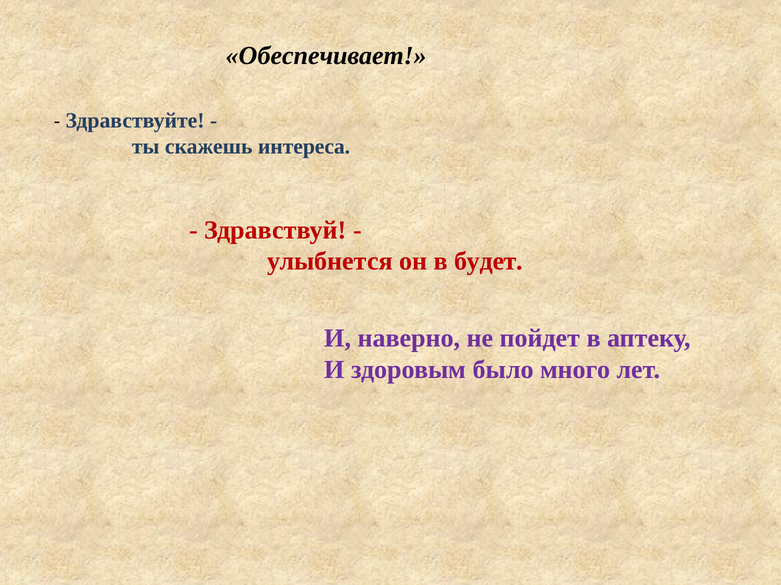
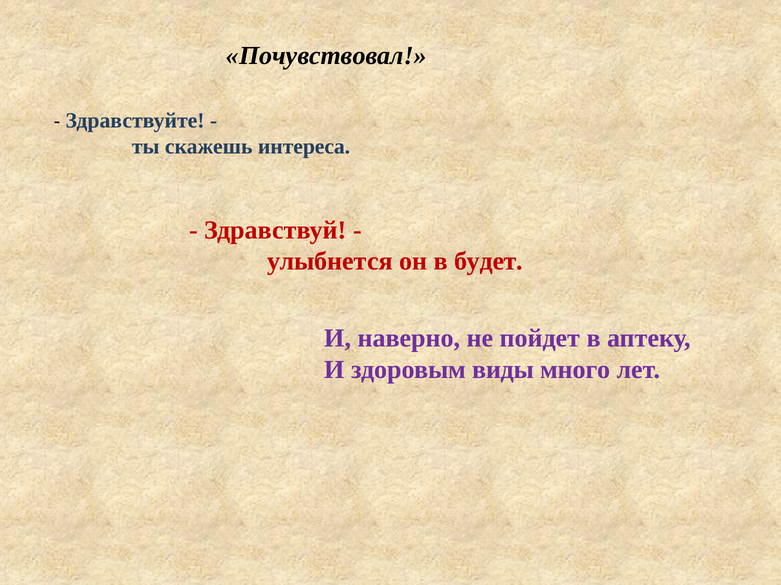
Обеспечивает: Обеспечивает -> Почувствовал
было: было -> виды
